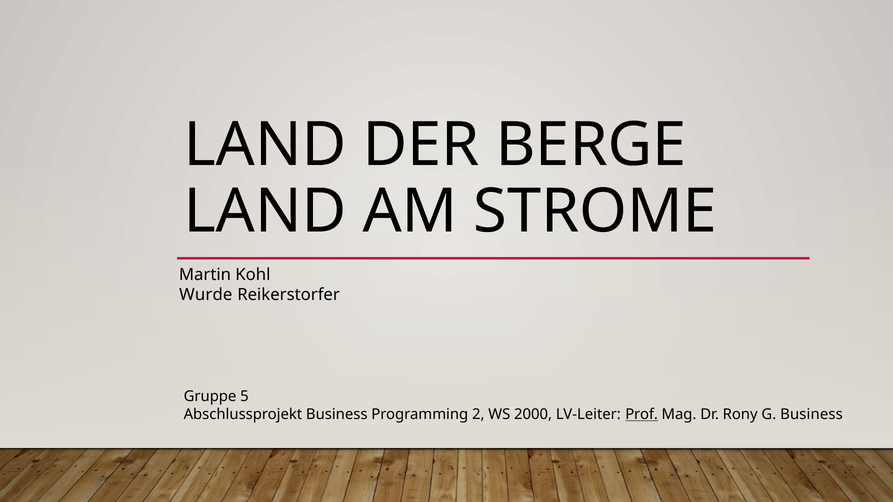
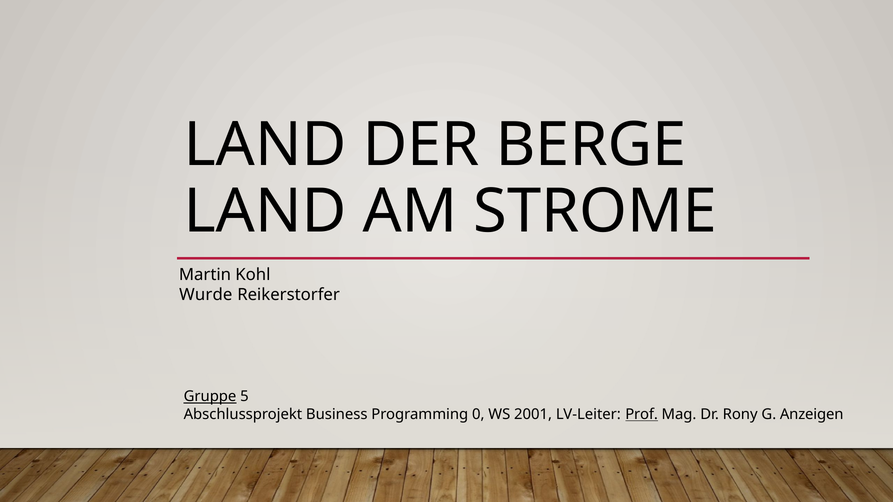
Gruppe underline: none -> present
2: 2 -> 0
2000: 2000 -> 2001
G Business: Business -> Anzeigen
